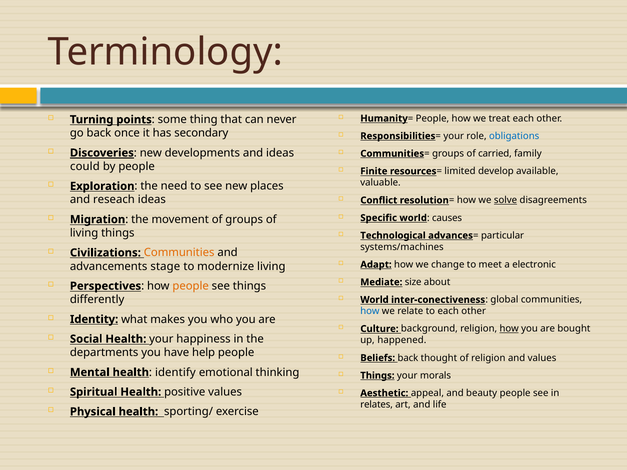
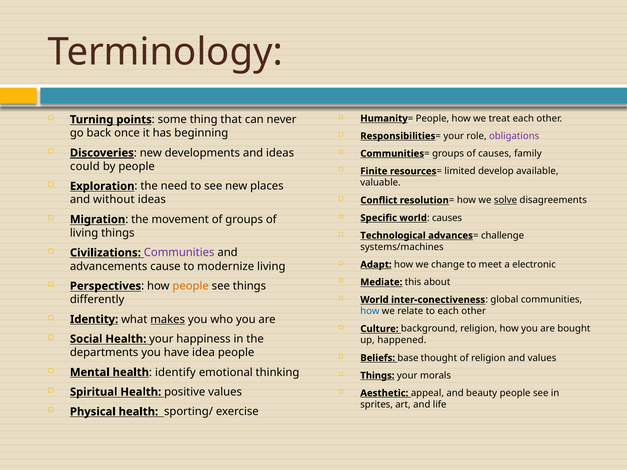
secondary: secondary -> beginning
obligations colour: blue -> purple
of carried: carried -> causes
reseach: reseach -> without
particular: particular -> challenge
Communities at (179, 253) colour: orange -> purple
stage: stage -> cause
size: size -> this
makes underline: none -> present
how at (509, 329) underline: present -> none
help: help -> idea
Beliefs back: back -> base
relates: relates -> sprites
